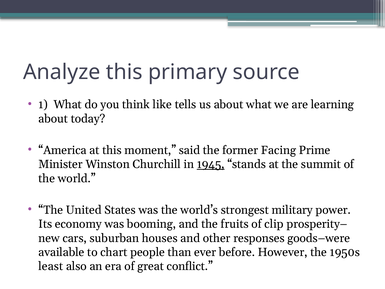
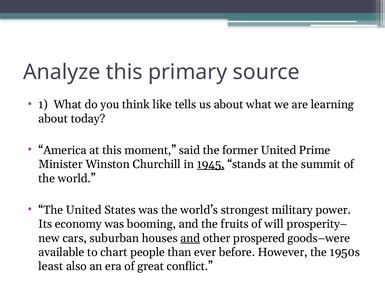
former Facing: Facing -> United
clip: clip -> will
and at (190, 238) underline: none -> present
responses: responses -> prospered
